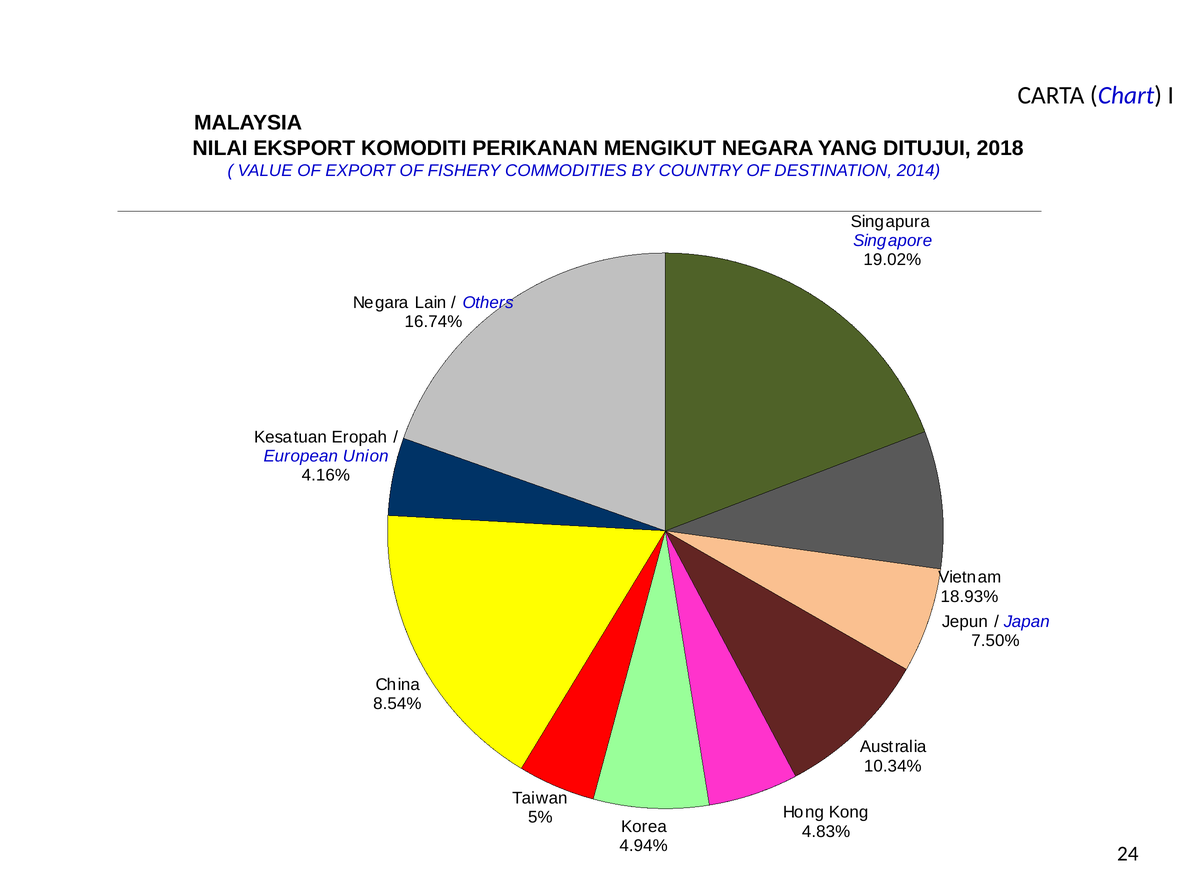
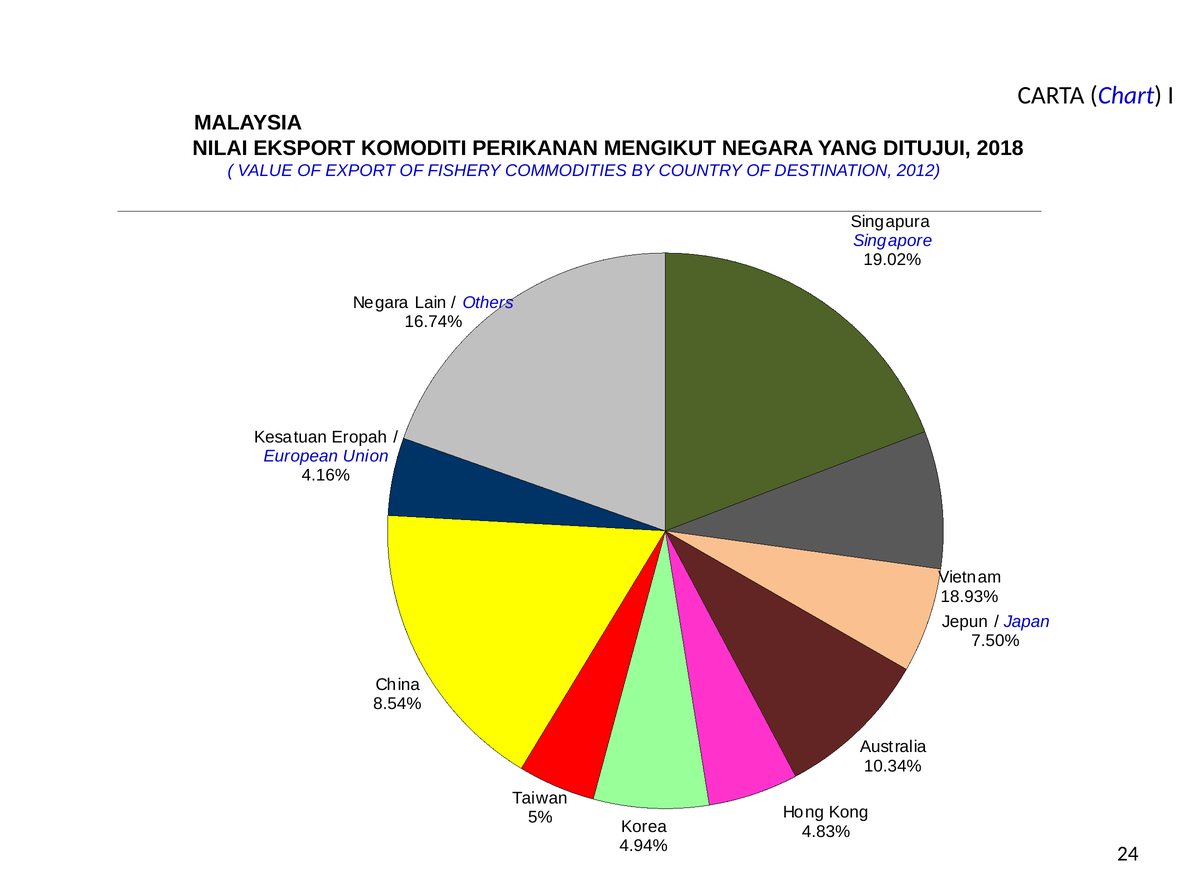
2014: 2014 -> 2012
